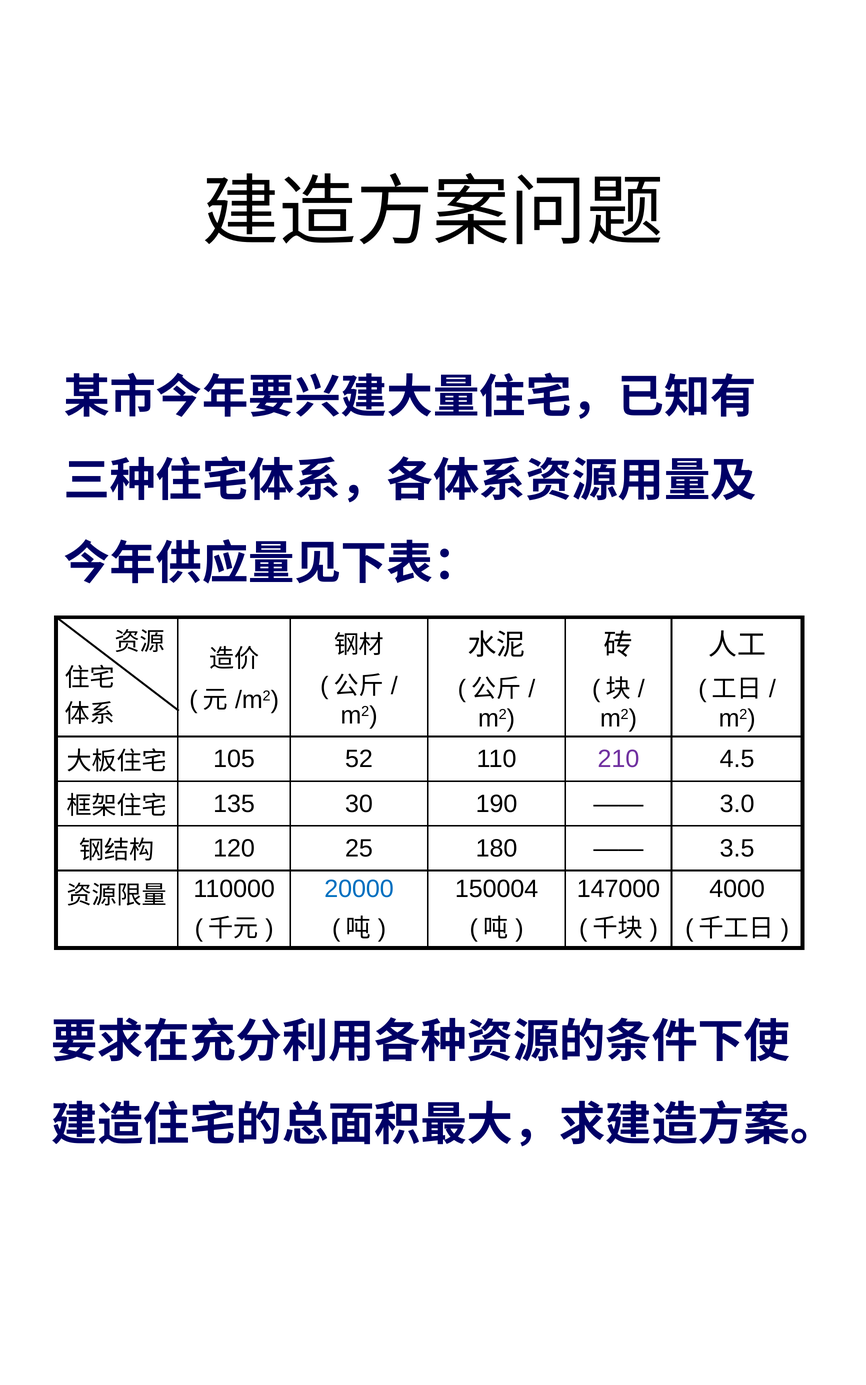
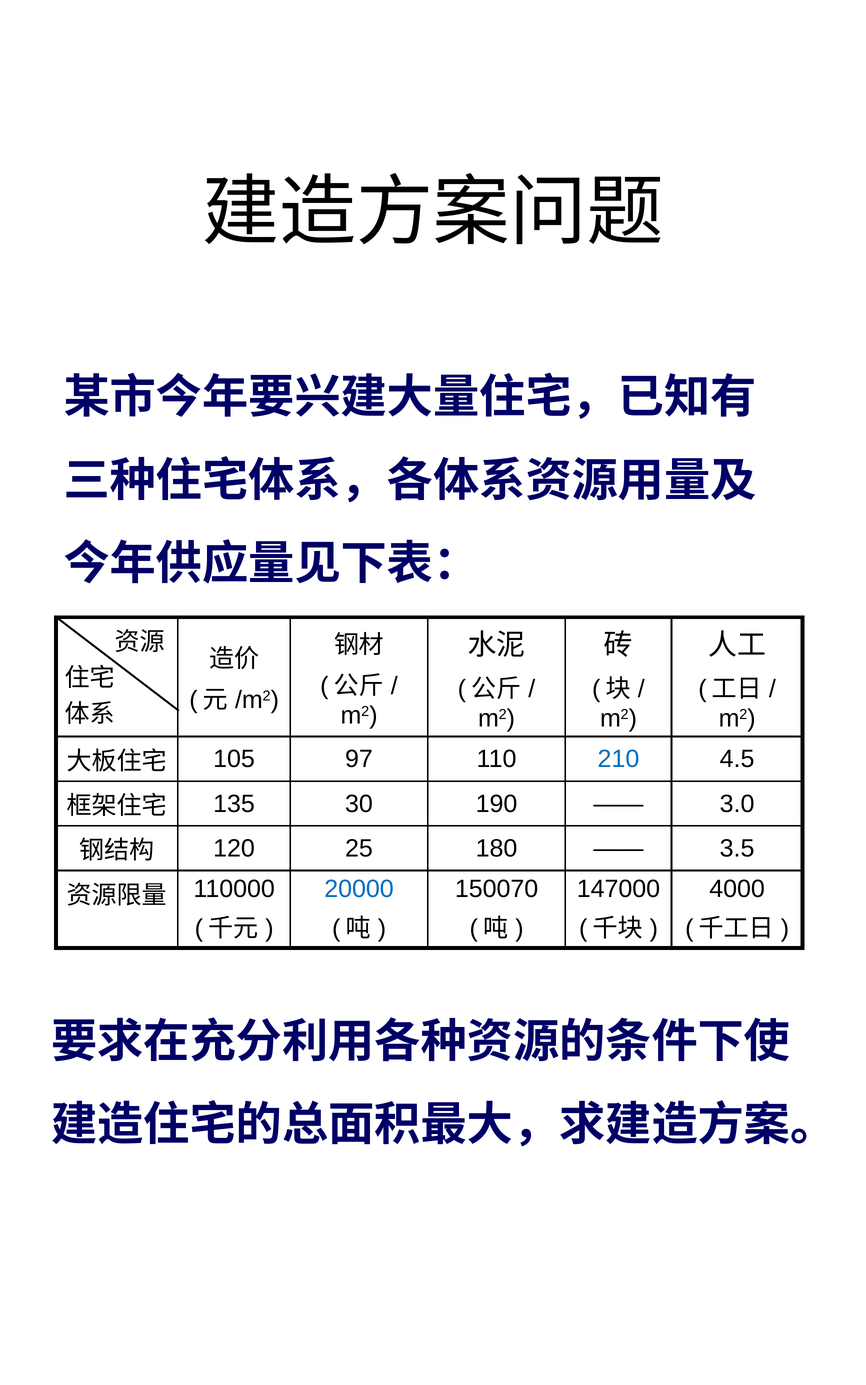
52: 52 -> 97
210 colour: purple -> blue
150004: 150004 -> 150070
